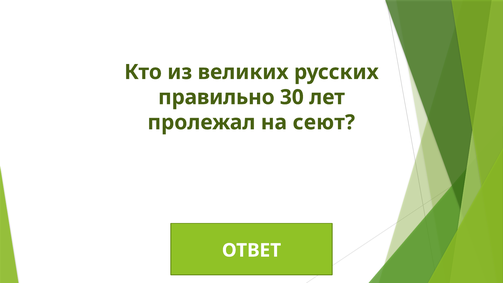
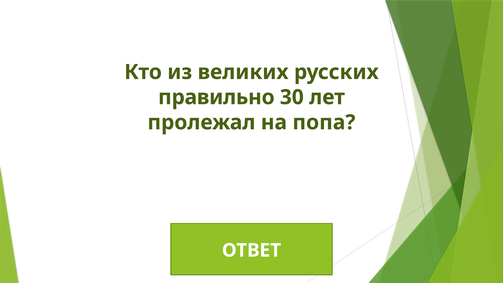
сеют: сеют -> попа
